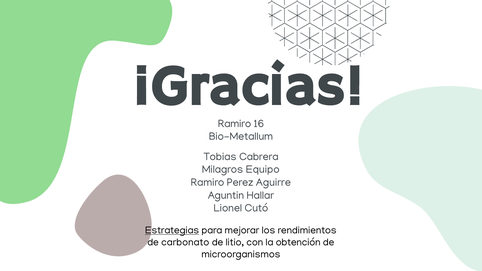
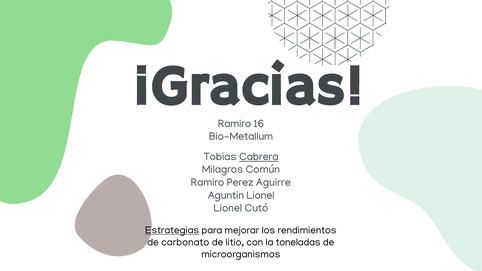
Cabrera underline: none -> present
Equipo: Equipo -> Común
Aguntin Hallar: Hallar -> Lionel
obtención: obtención -> toneladas
